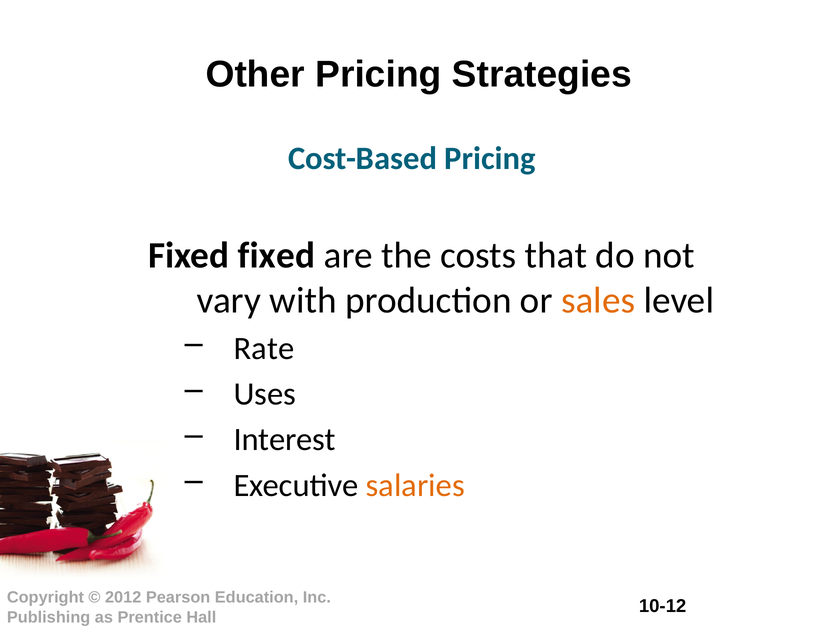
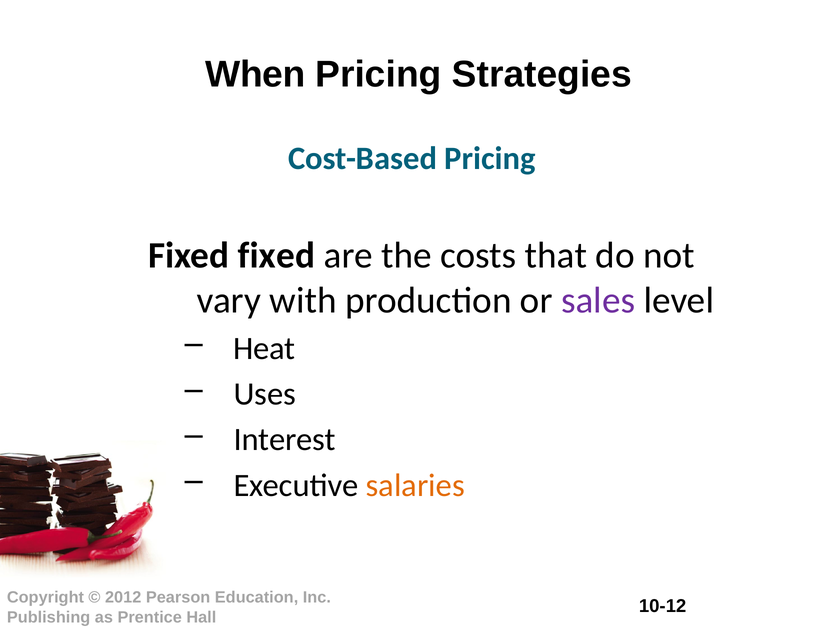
Other: Other -> When
sales colour: orange -> purple
Rate: Rate -> Heat
